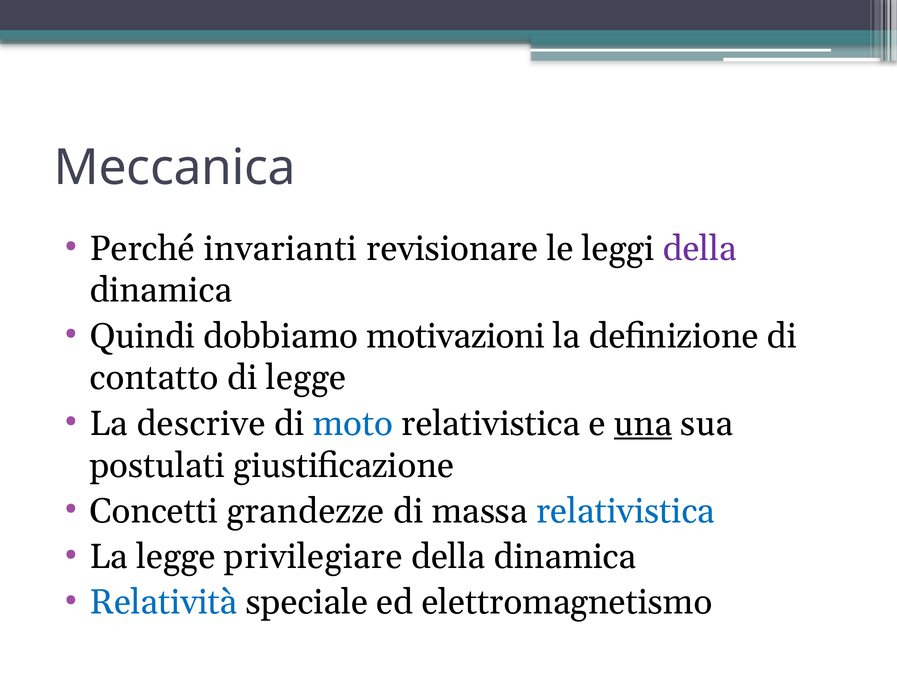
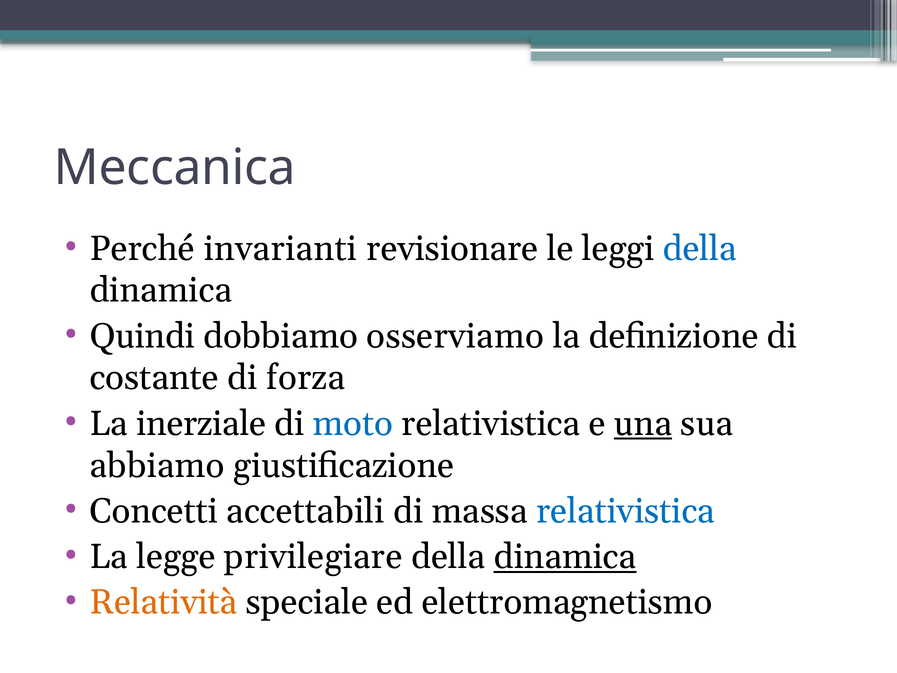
della at (700, 248) colour: purple -> blue
motivazioni: motivazioni -> osserviamo
contatto: contatto -> costante
di legge: legge -> forza
descrive: descrive -> inerziale
postulati: postulati -> abbiamo
grandezze: grandezze -> accettabili
dinamica at (565, 557) underline: none -> present
Relatività colour: blue -> orange
